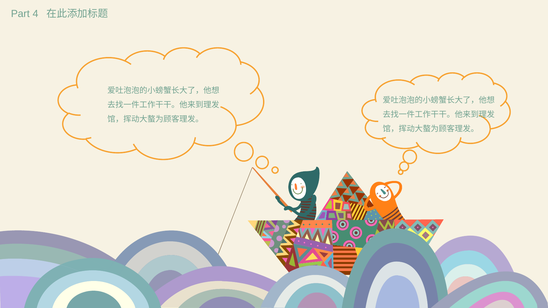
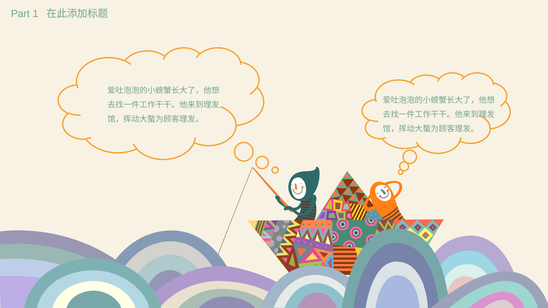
4: 4 -> 1
